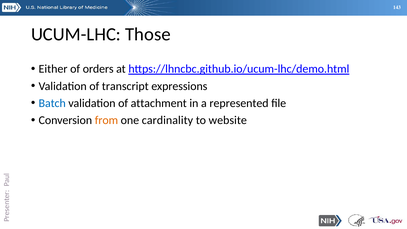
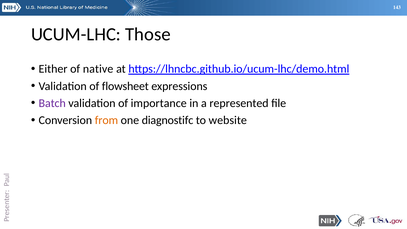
orders: orders -> native
transcript: transcript -> flowsheet
Batch colour: blue -> purple
attachment: attachment -> importance
cardinality: cardinality -> diagnostifc
